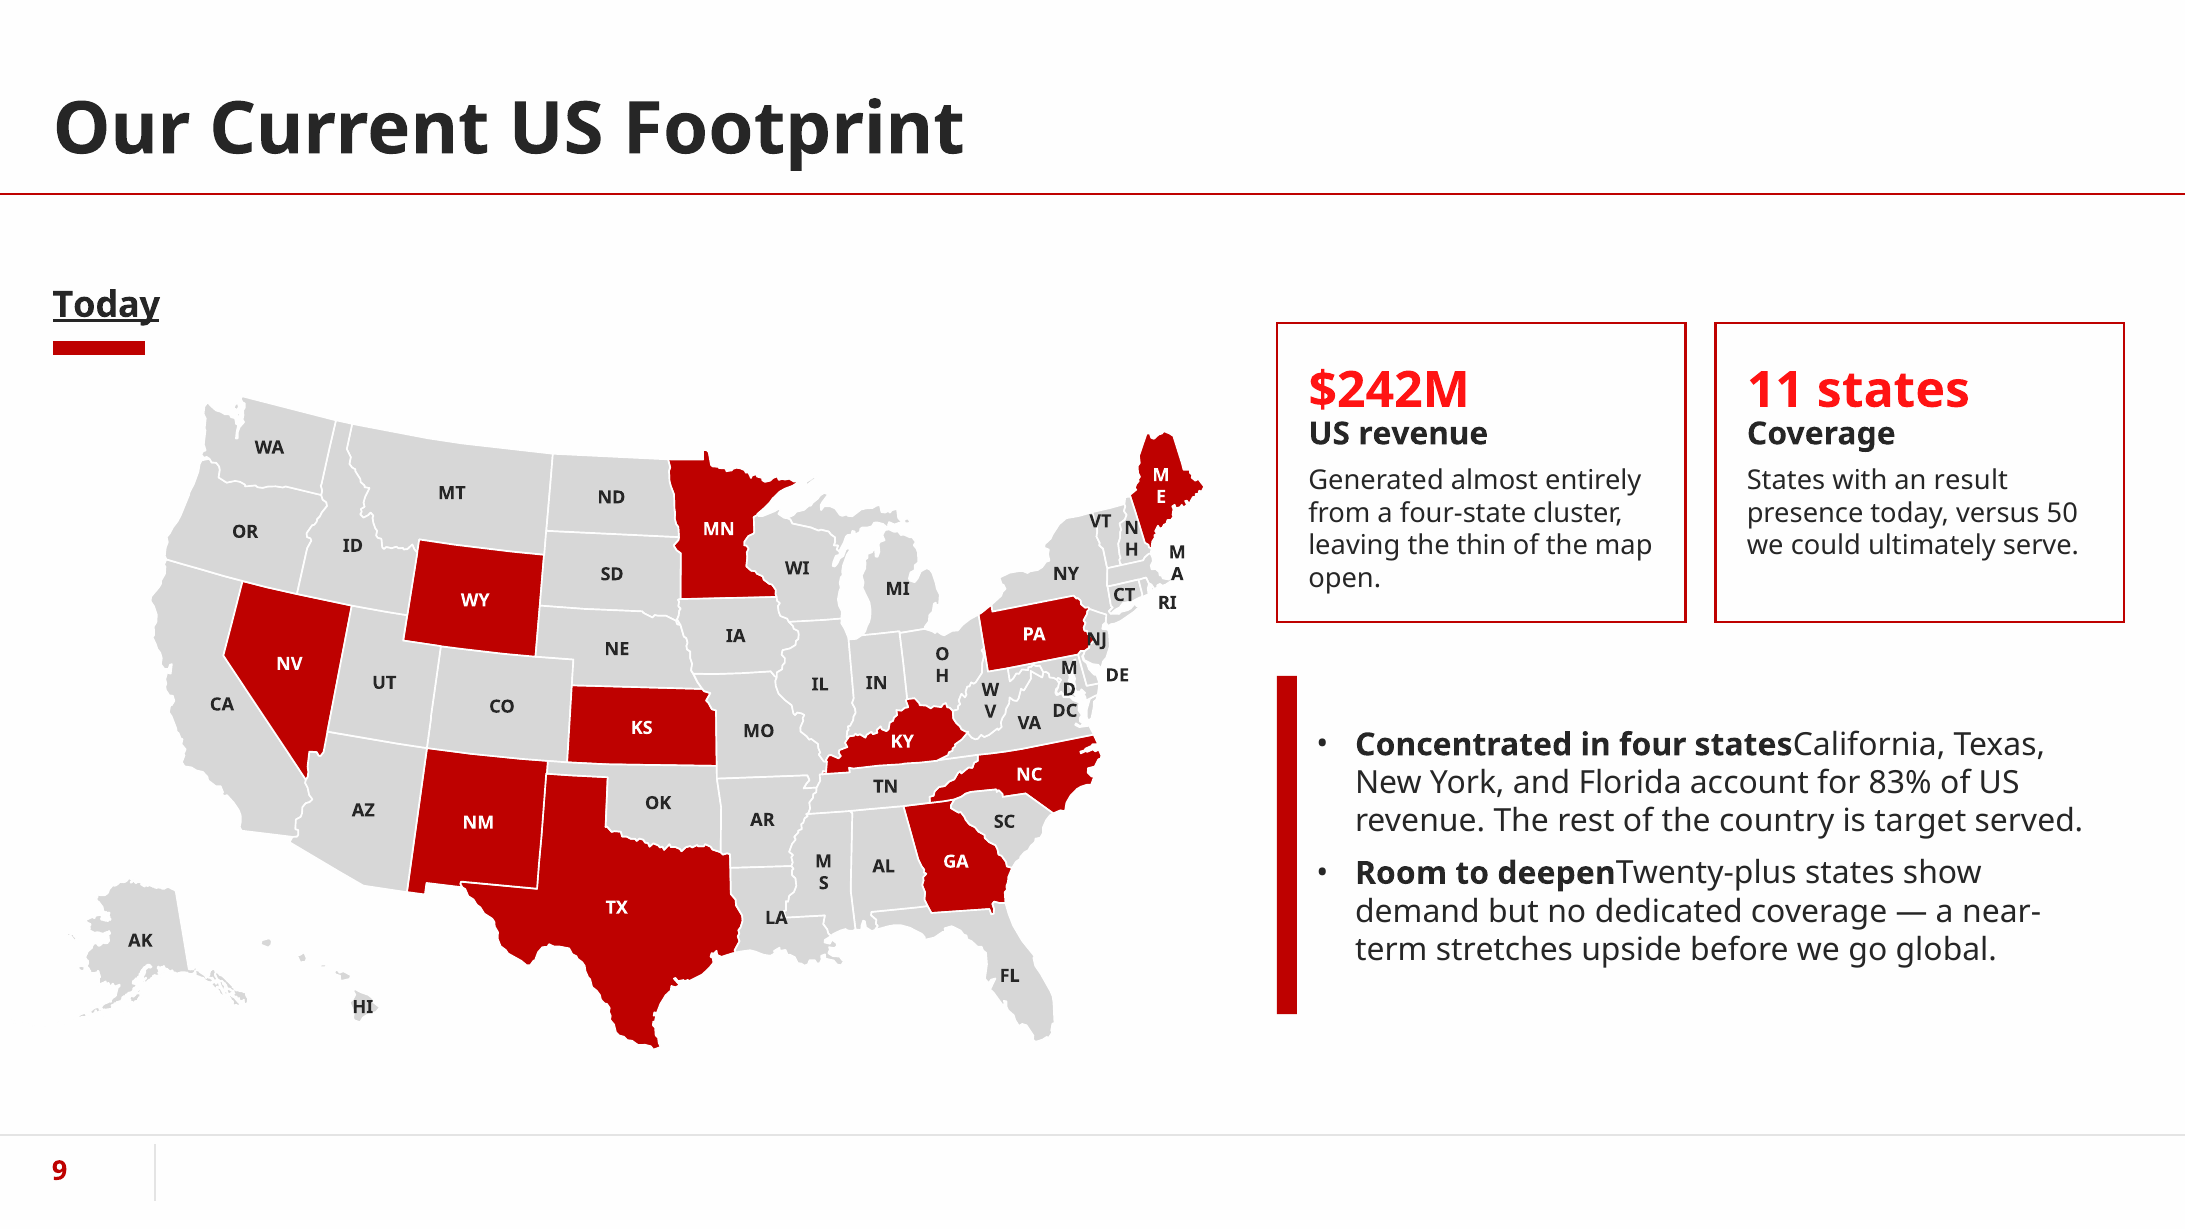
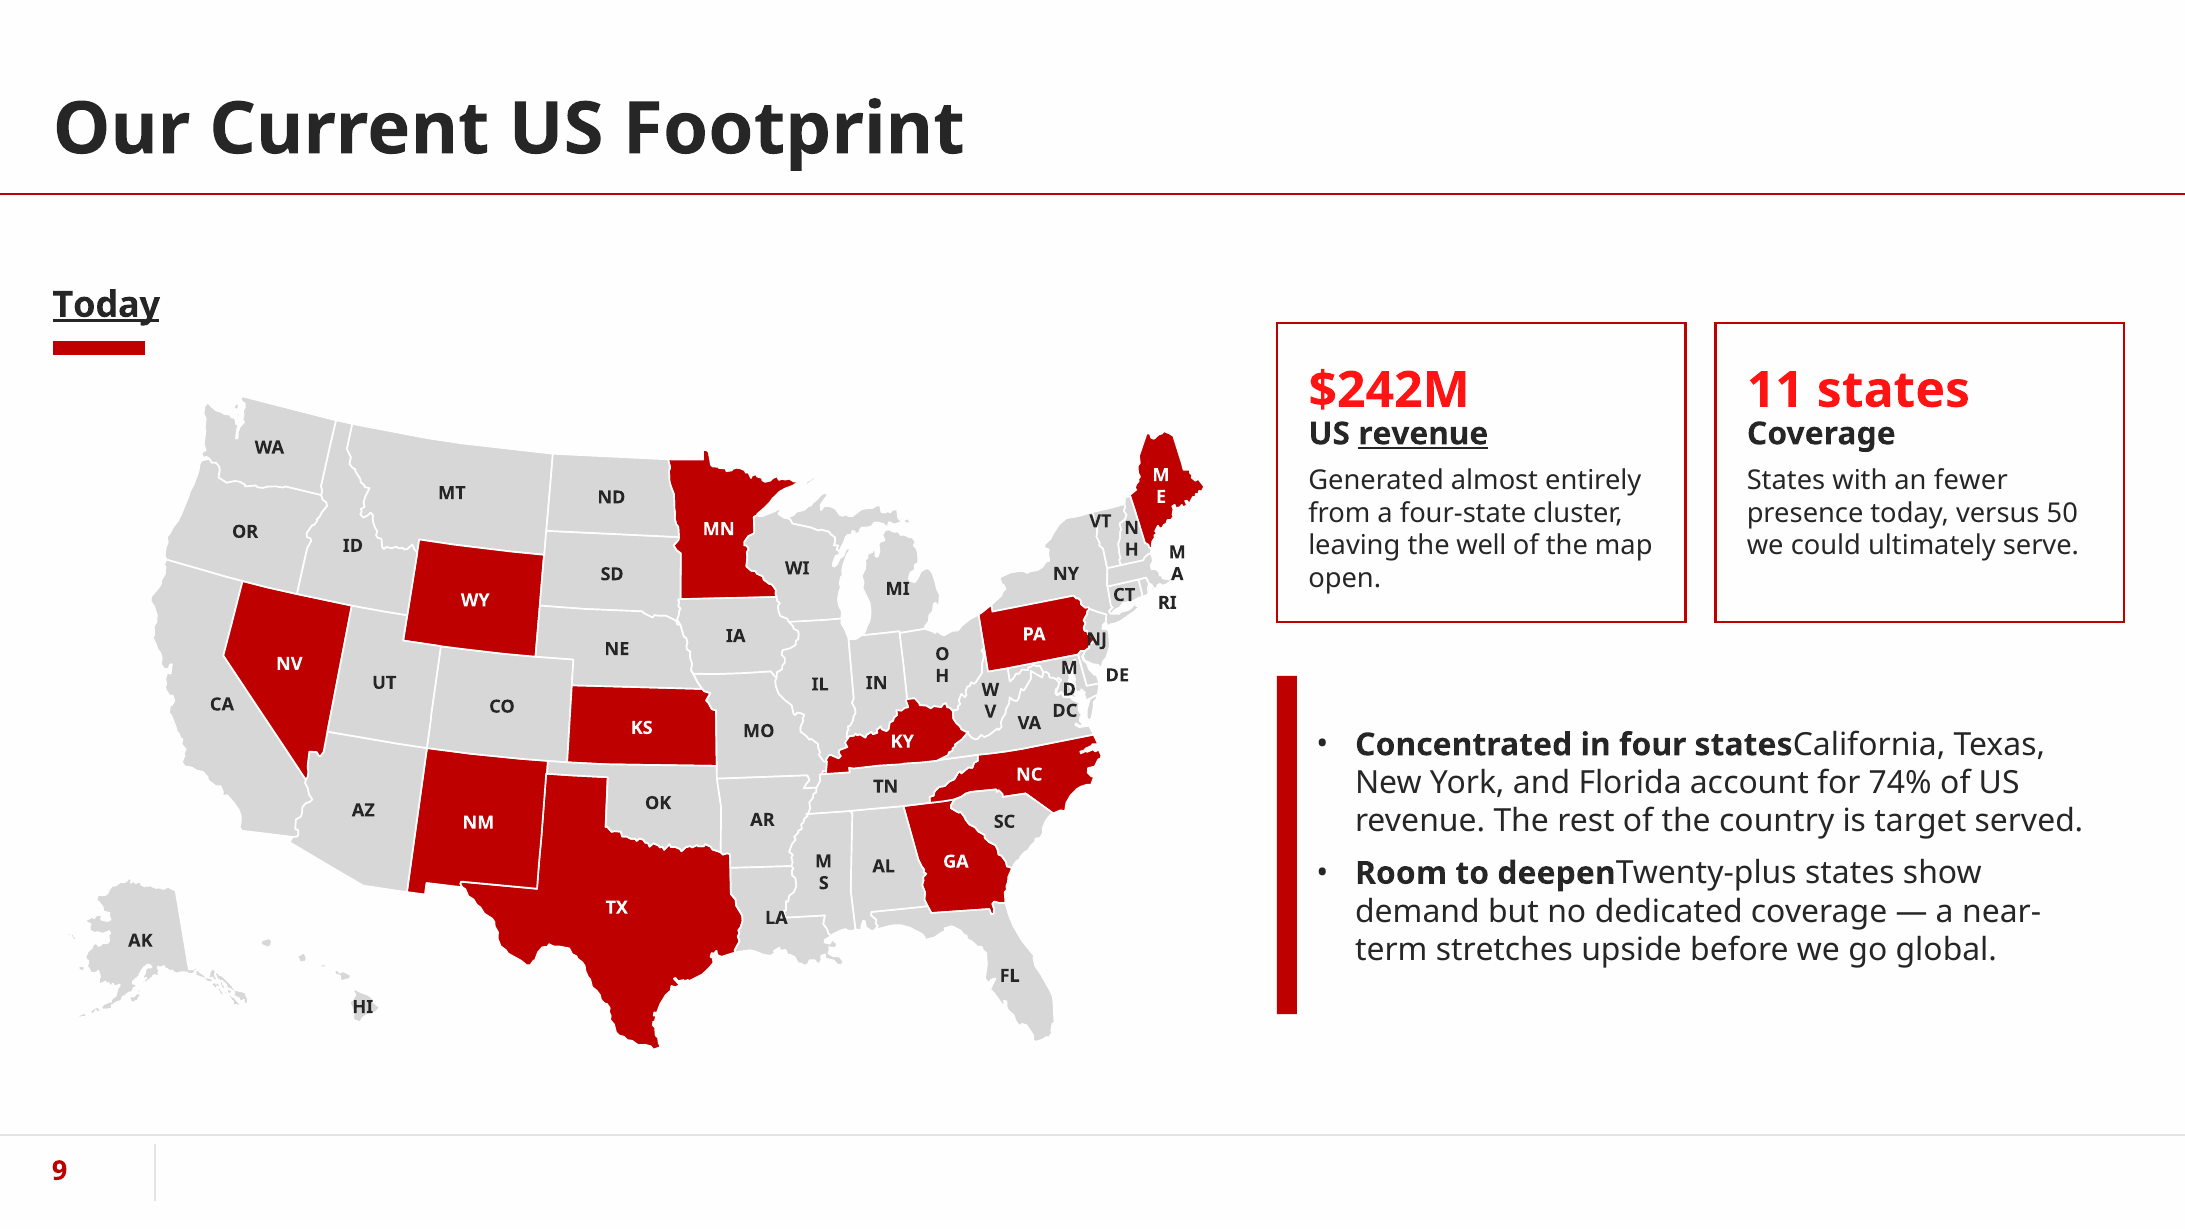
revenue at (1423, 434) underline: none -> present
result: result -> fewer
thin: thin -> well
83%: 83% -> 74%
